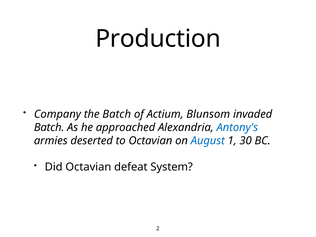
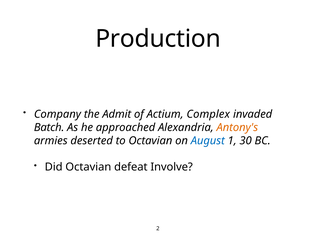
the Batch: Batch -> Admit
Blunsom: Blunsom -> Complex
Antony's colour: blue -> orange
System: System -> Involve
